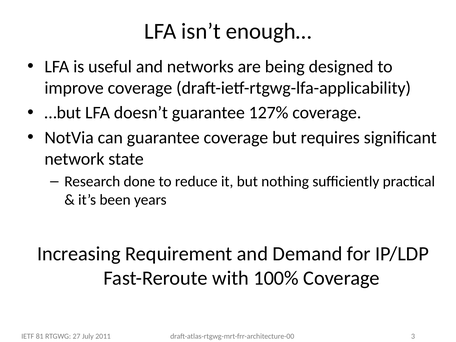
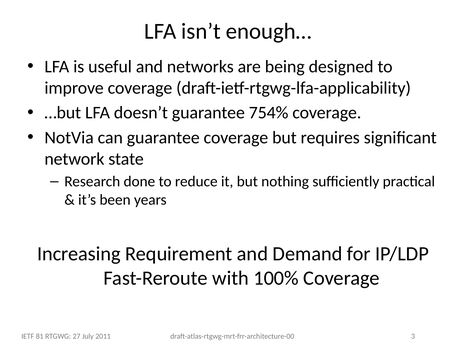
127%: 127% -> 754%
